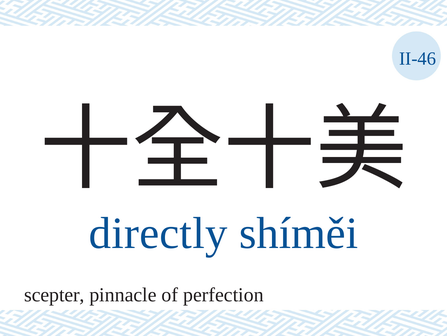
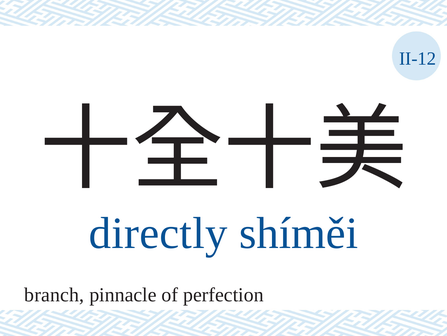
II-46: II-46 -> II-12
scepter: scepter -> branch
